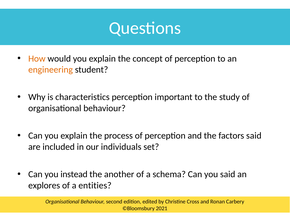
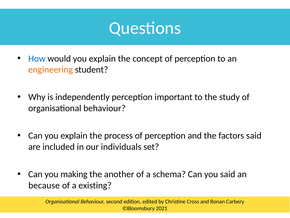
How colour: orange -> blue
characteristics: characteristics -> independently
instead: instead -> making
explores: explores -> because
entities: entities -> existing
